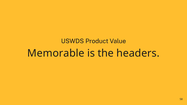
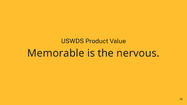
headers: headers -> nervous
